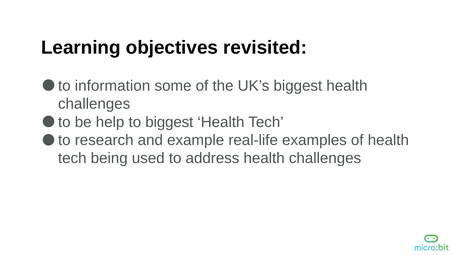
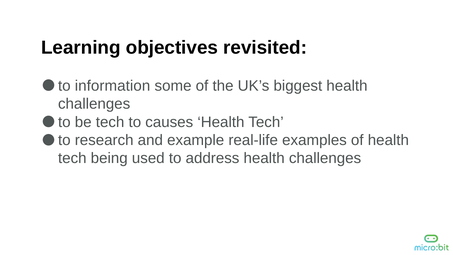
be help: help -> tech
to biggest: biggest -> causes
